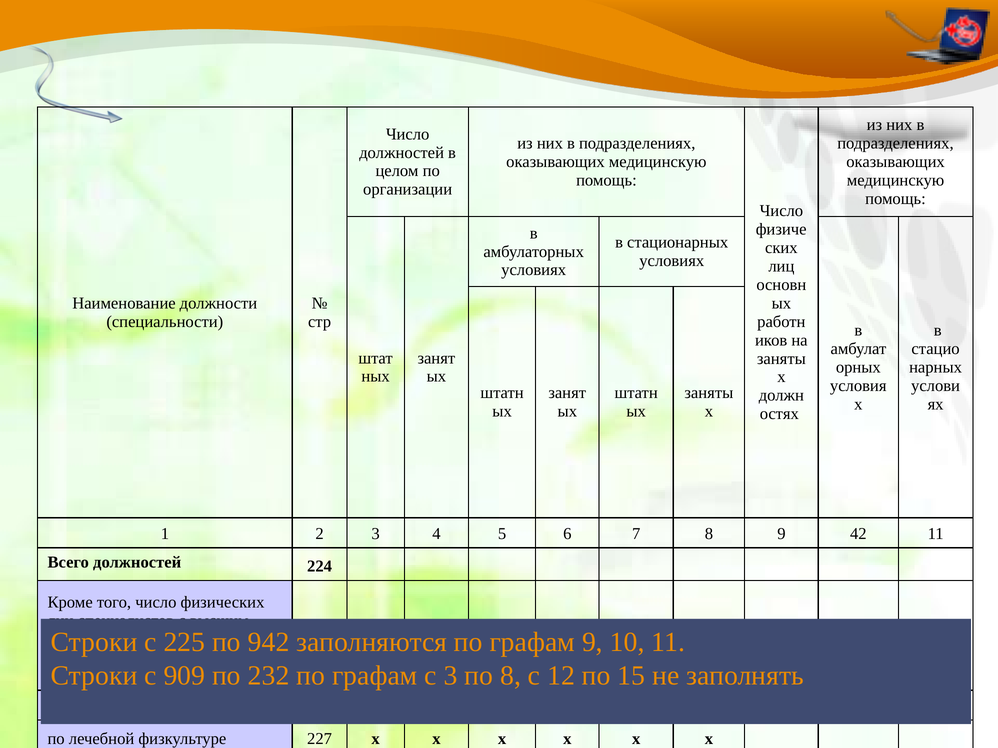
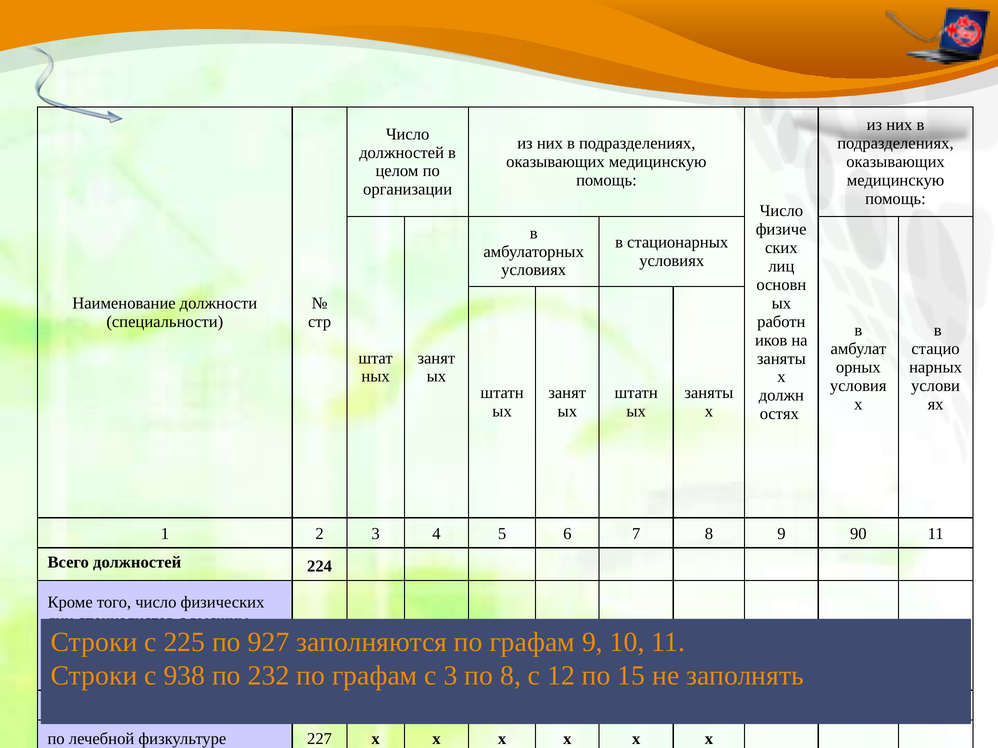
42: 42 -> 90
942: 942 -> 927
909: 909 -> 938
